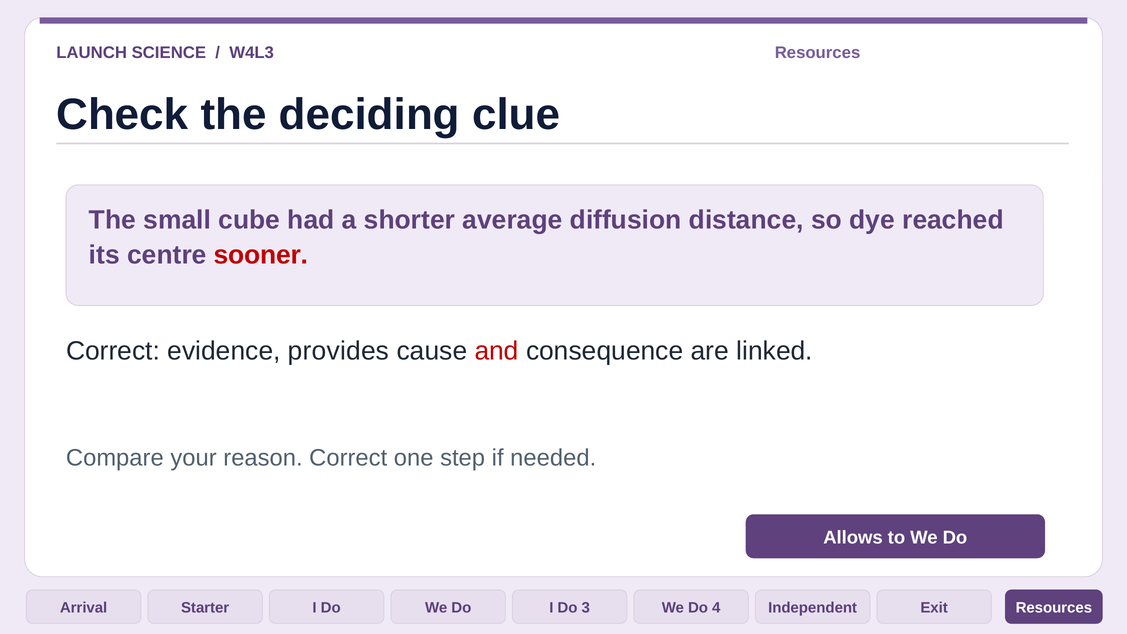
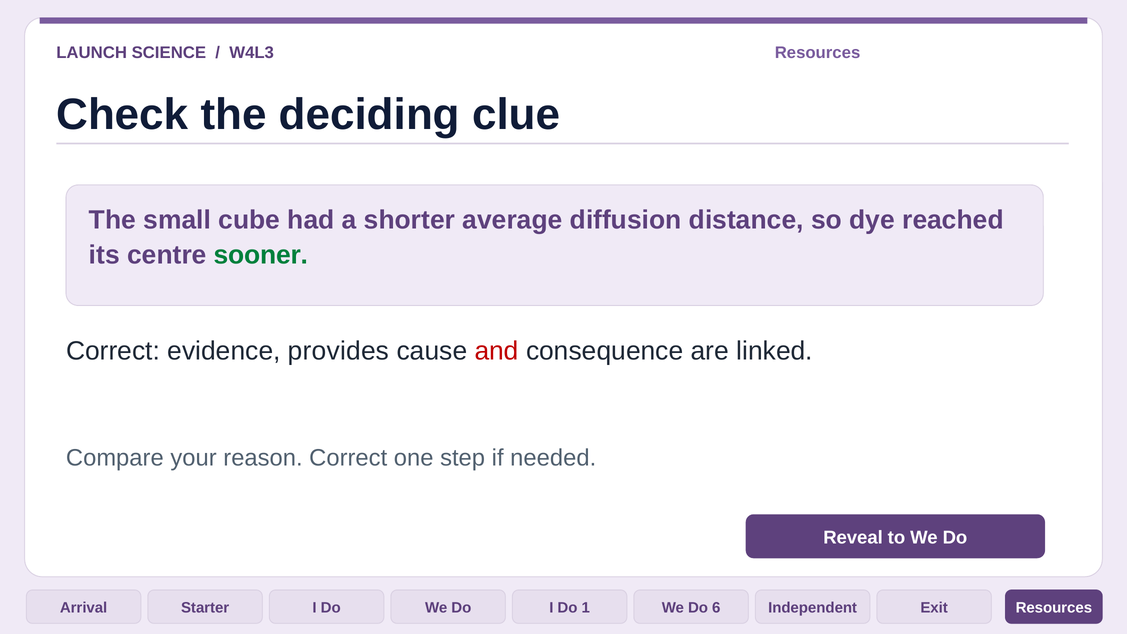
sooner colour: red -> green
Allows: Allows -> Reveal
3: 3 -> 1
4: 4 -> 6
